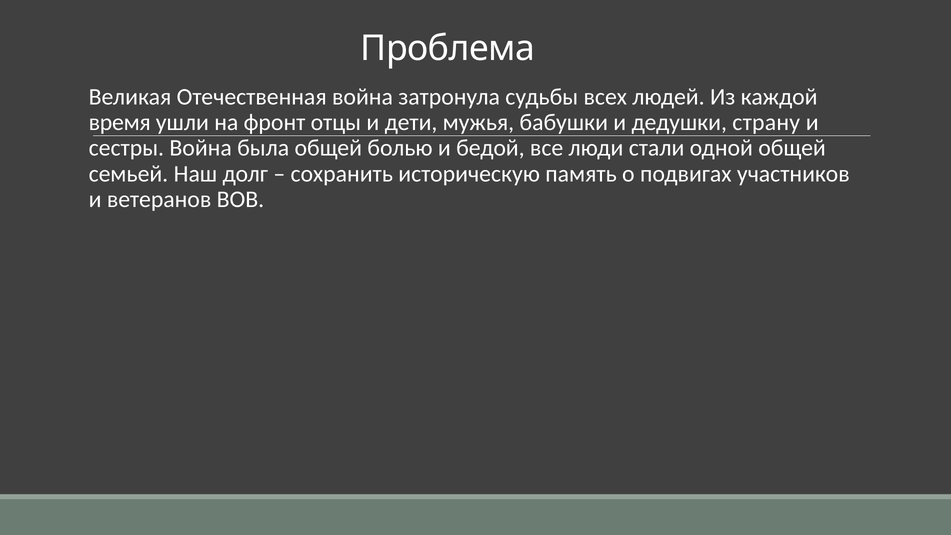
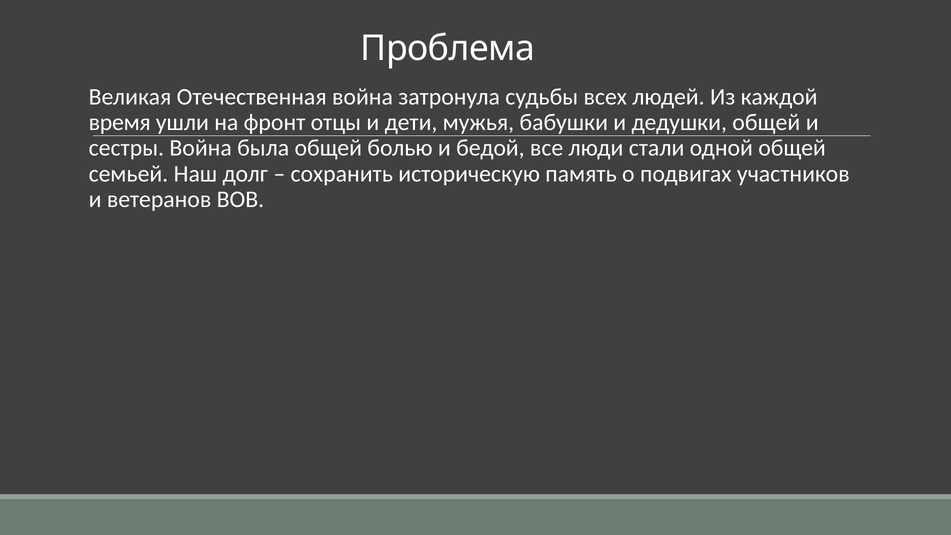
дедушки страну: страну -> общей
